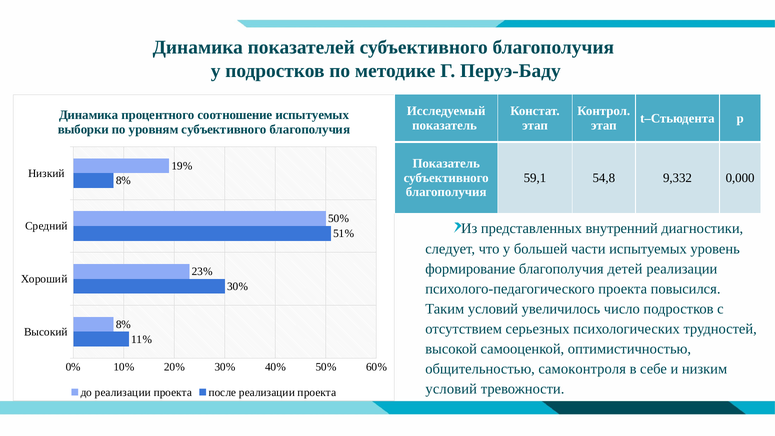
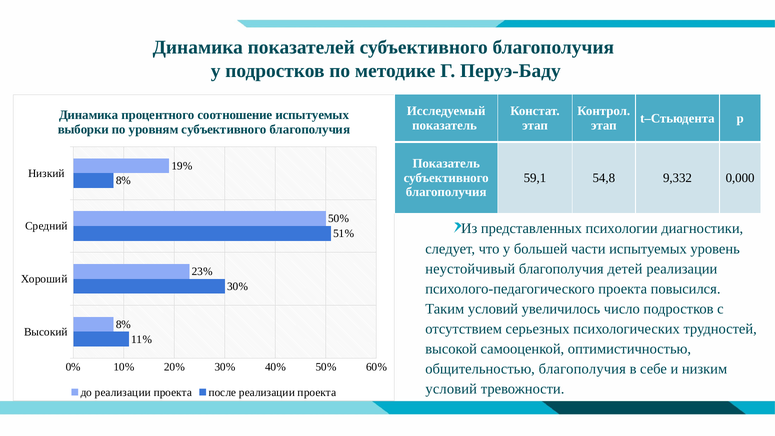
внутренний: внутренний -> психологии
формирование: формирование -> неустойчивый
общительностью самоконтроля: самоконтроля -> благополучия
